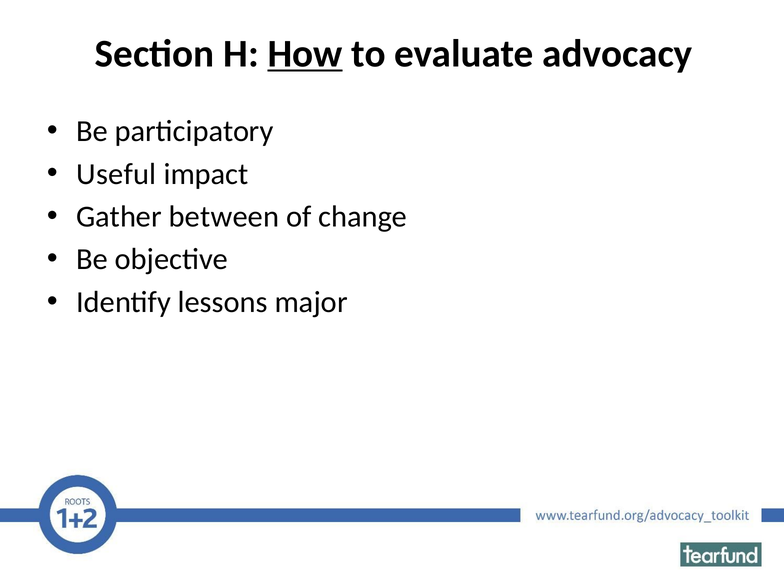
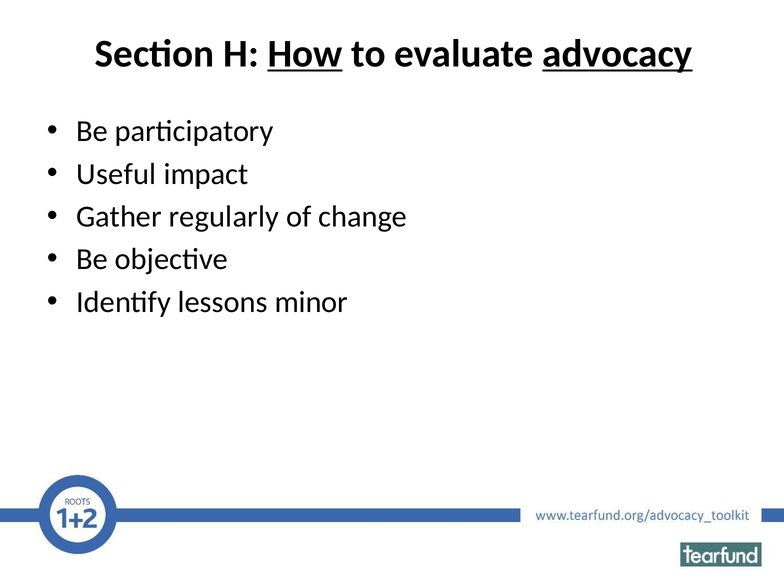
advocacy underline: none -> present
between: between -> regularly
major: major -> minor
